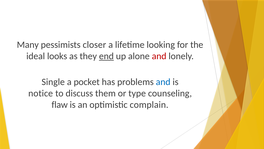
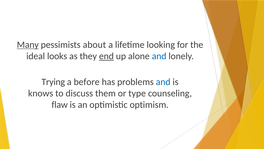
Many underline: none -> present
closer: closer -> about
and at (159, 56) colour: red -> blue
Single: Single -> Trying
pocket: pocket -> before
notice: notice -> knows
complain: complain -> optimism
